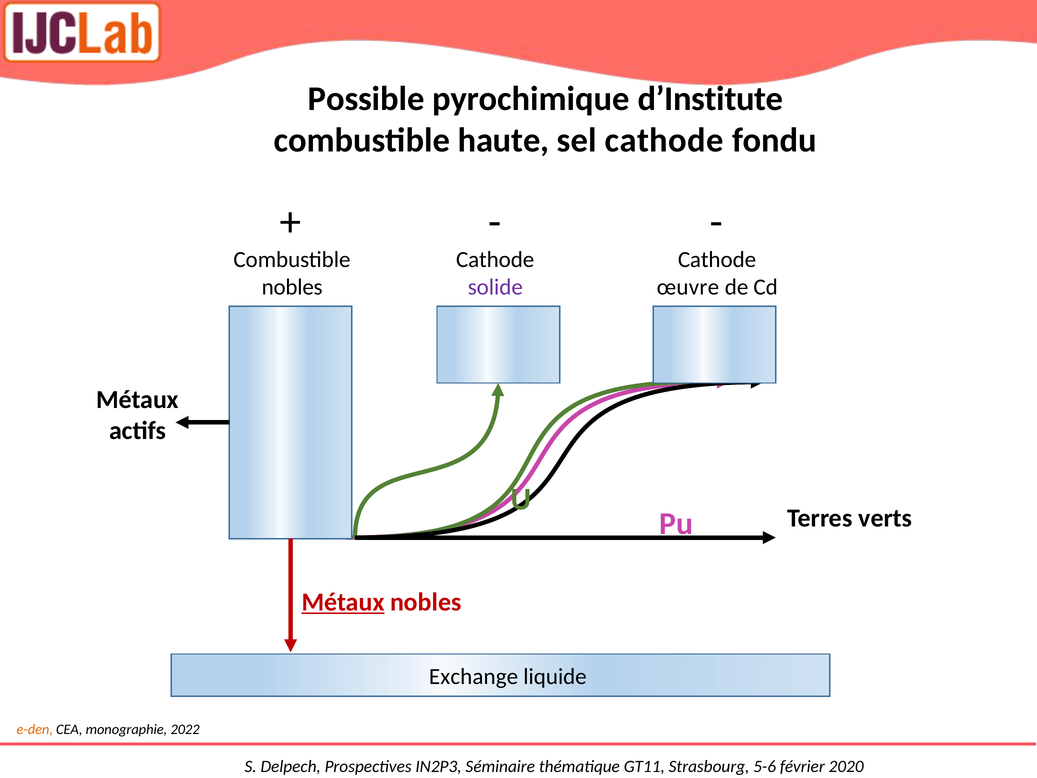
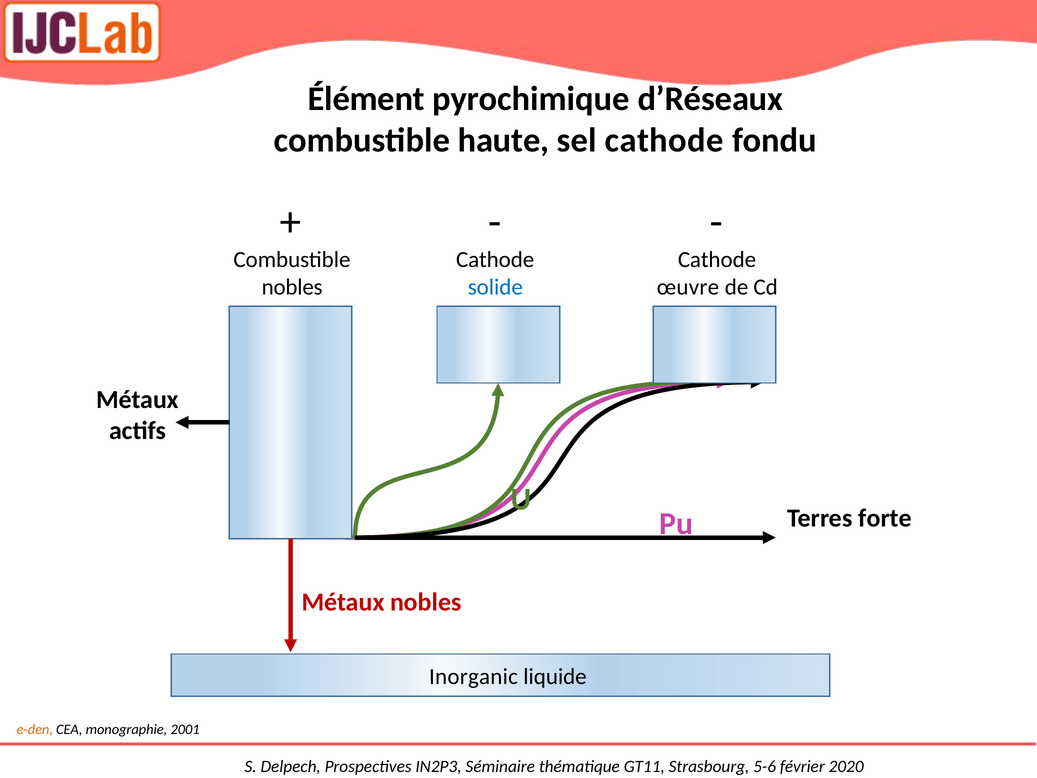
Possible: Possible -> Élément
d’Institute: d’Institute -> d’Réseaux
solide colour: purple -> blue
verts: verts -> forte
Métaux at (343, 602) underline: present -> none
Exchange: Exchange -> Inorganic
2022: 2022 -> 2001
